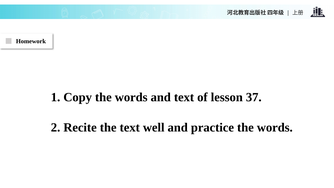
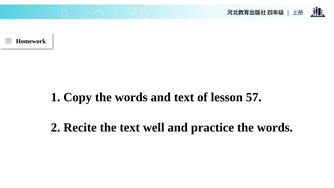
37: 37 -> 57
